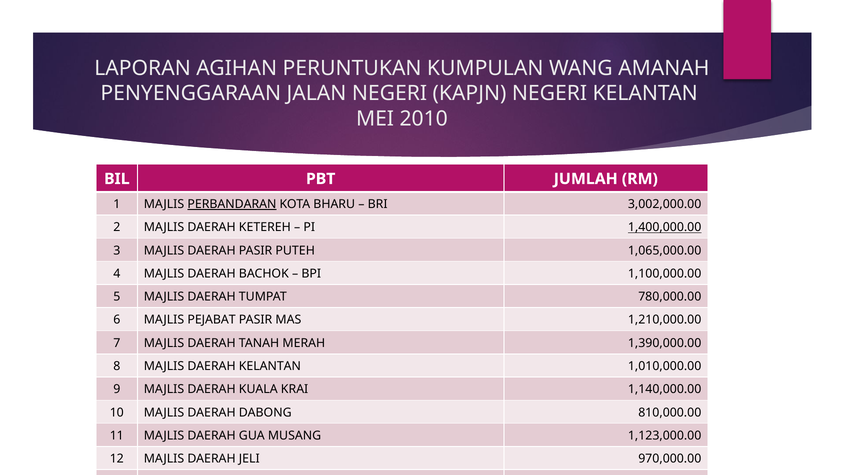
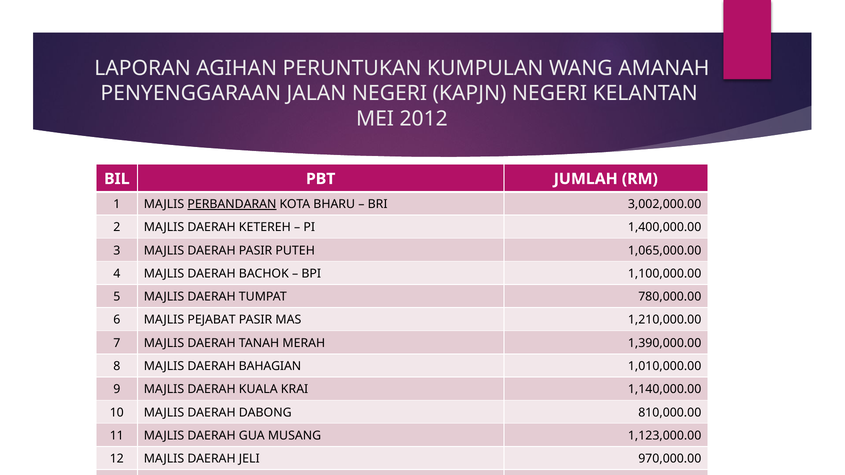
2010: 2010 -> 2012
1,400,000.00 underline: present -> none
DAERAH KELANTAN: KELANTAN -> BAHAGIAN
